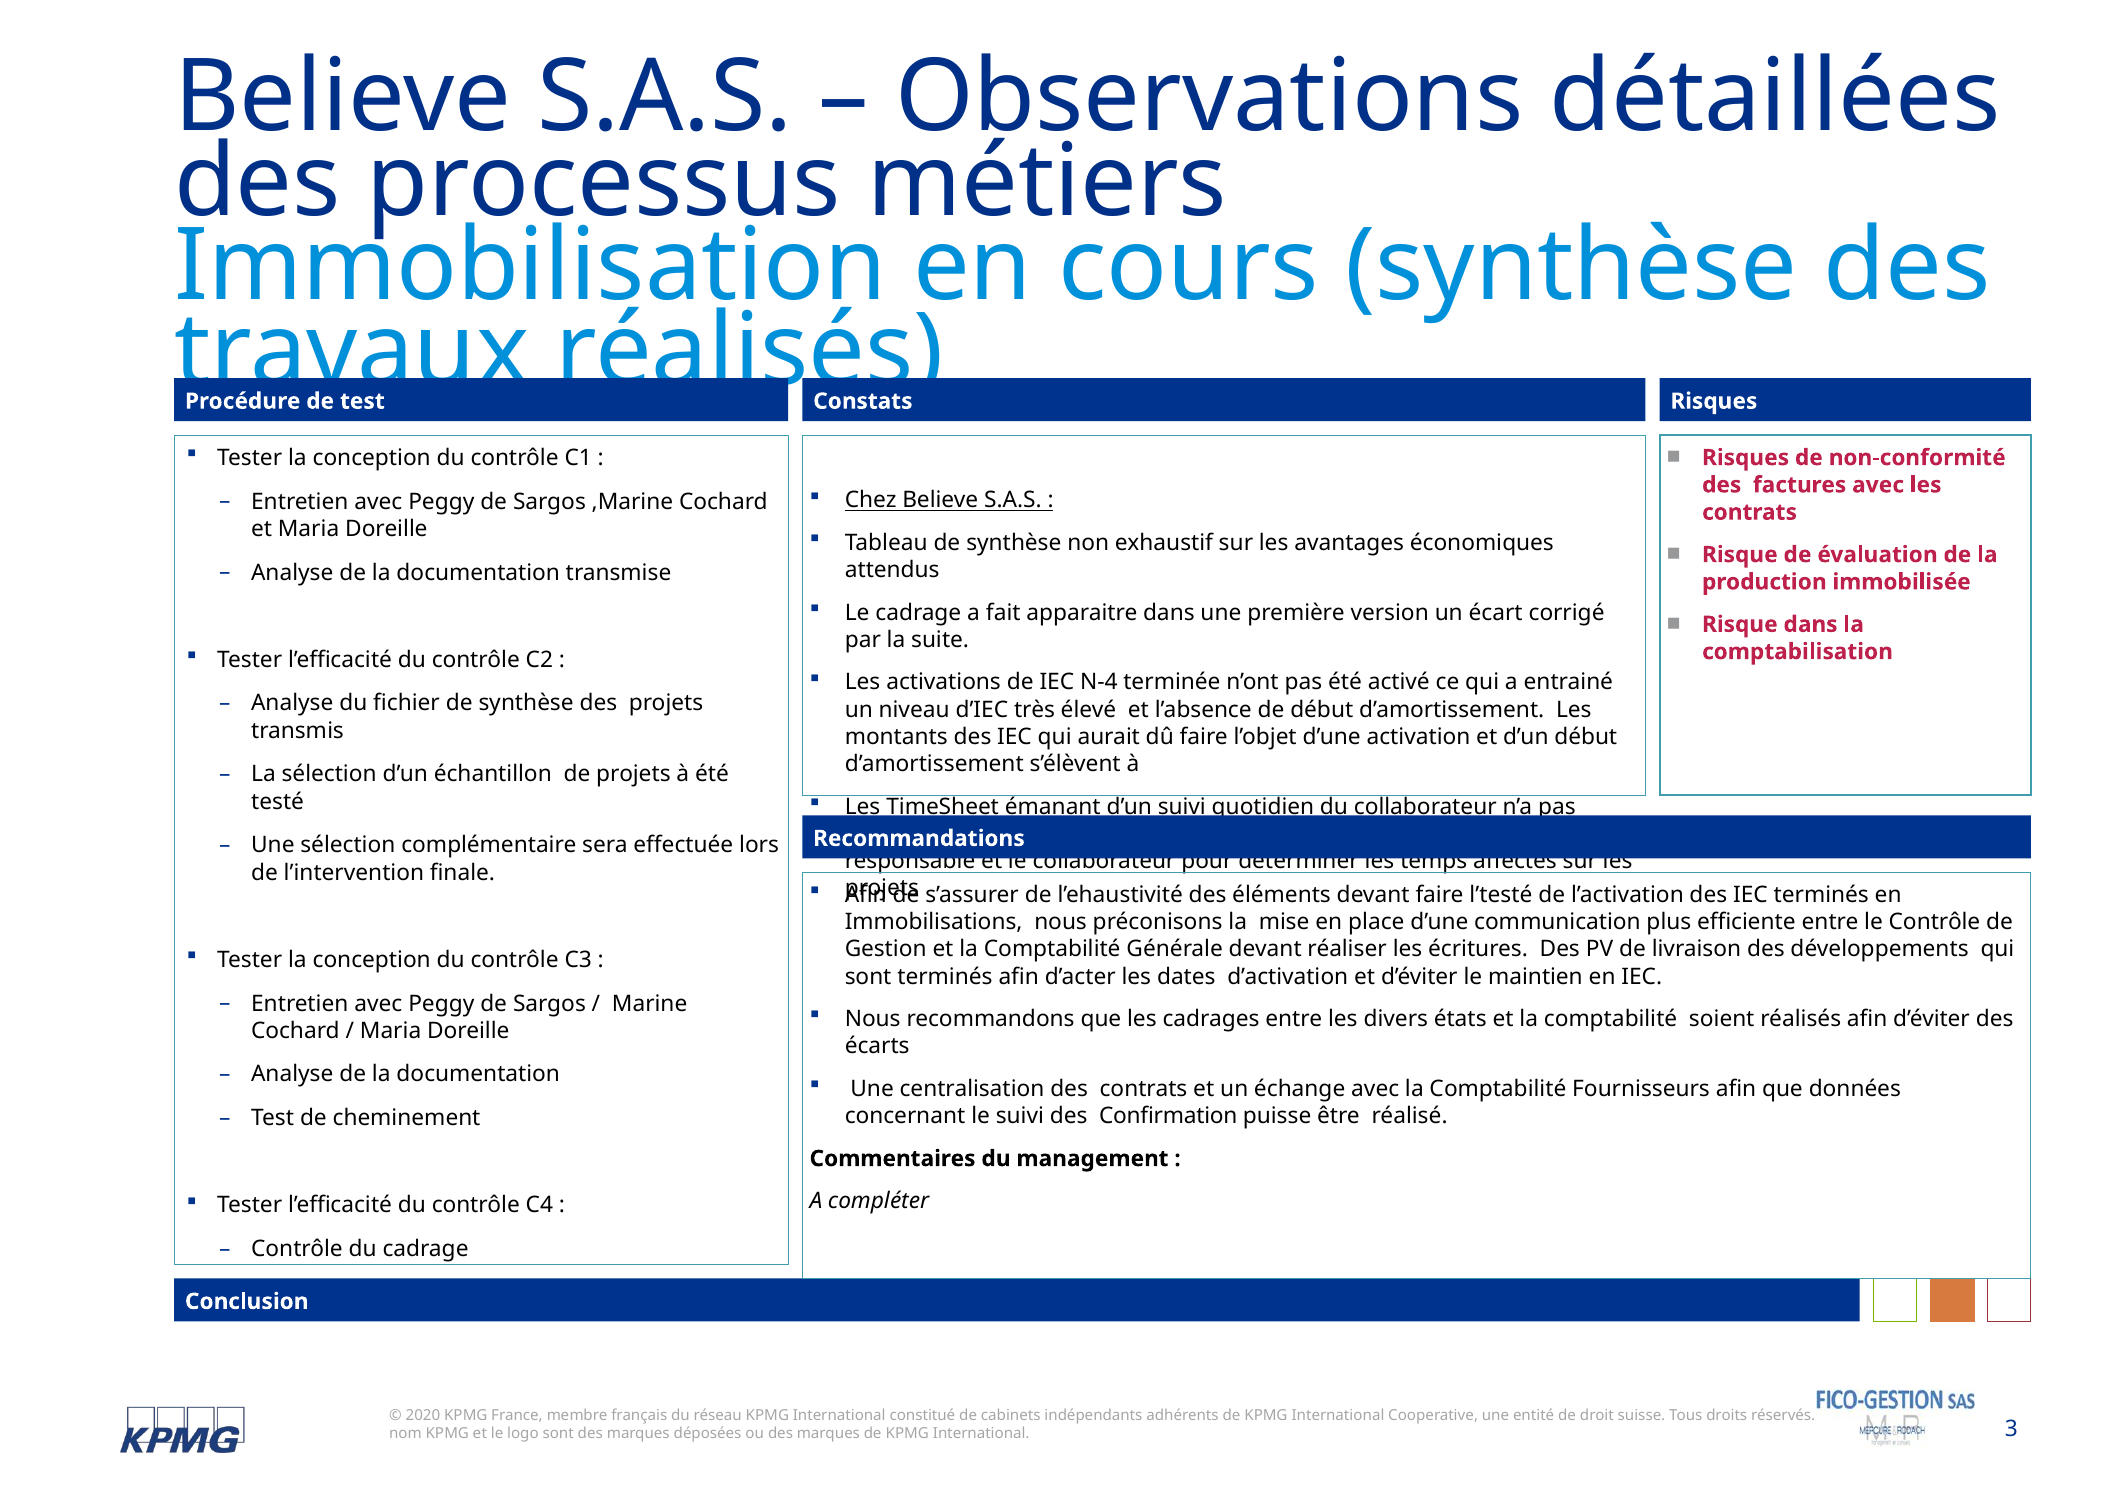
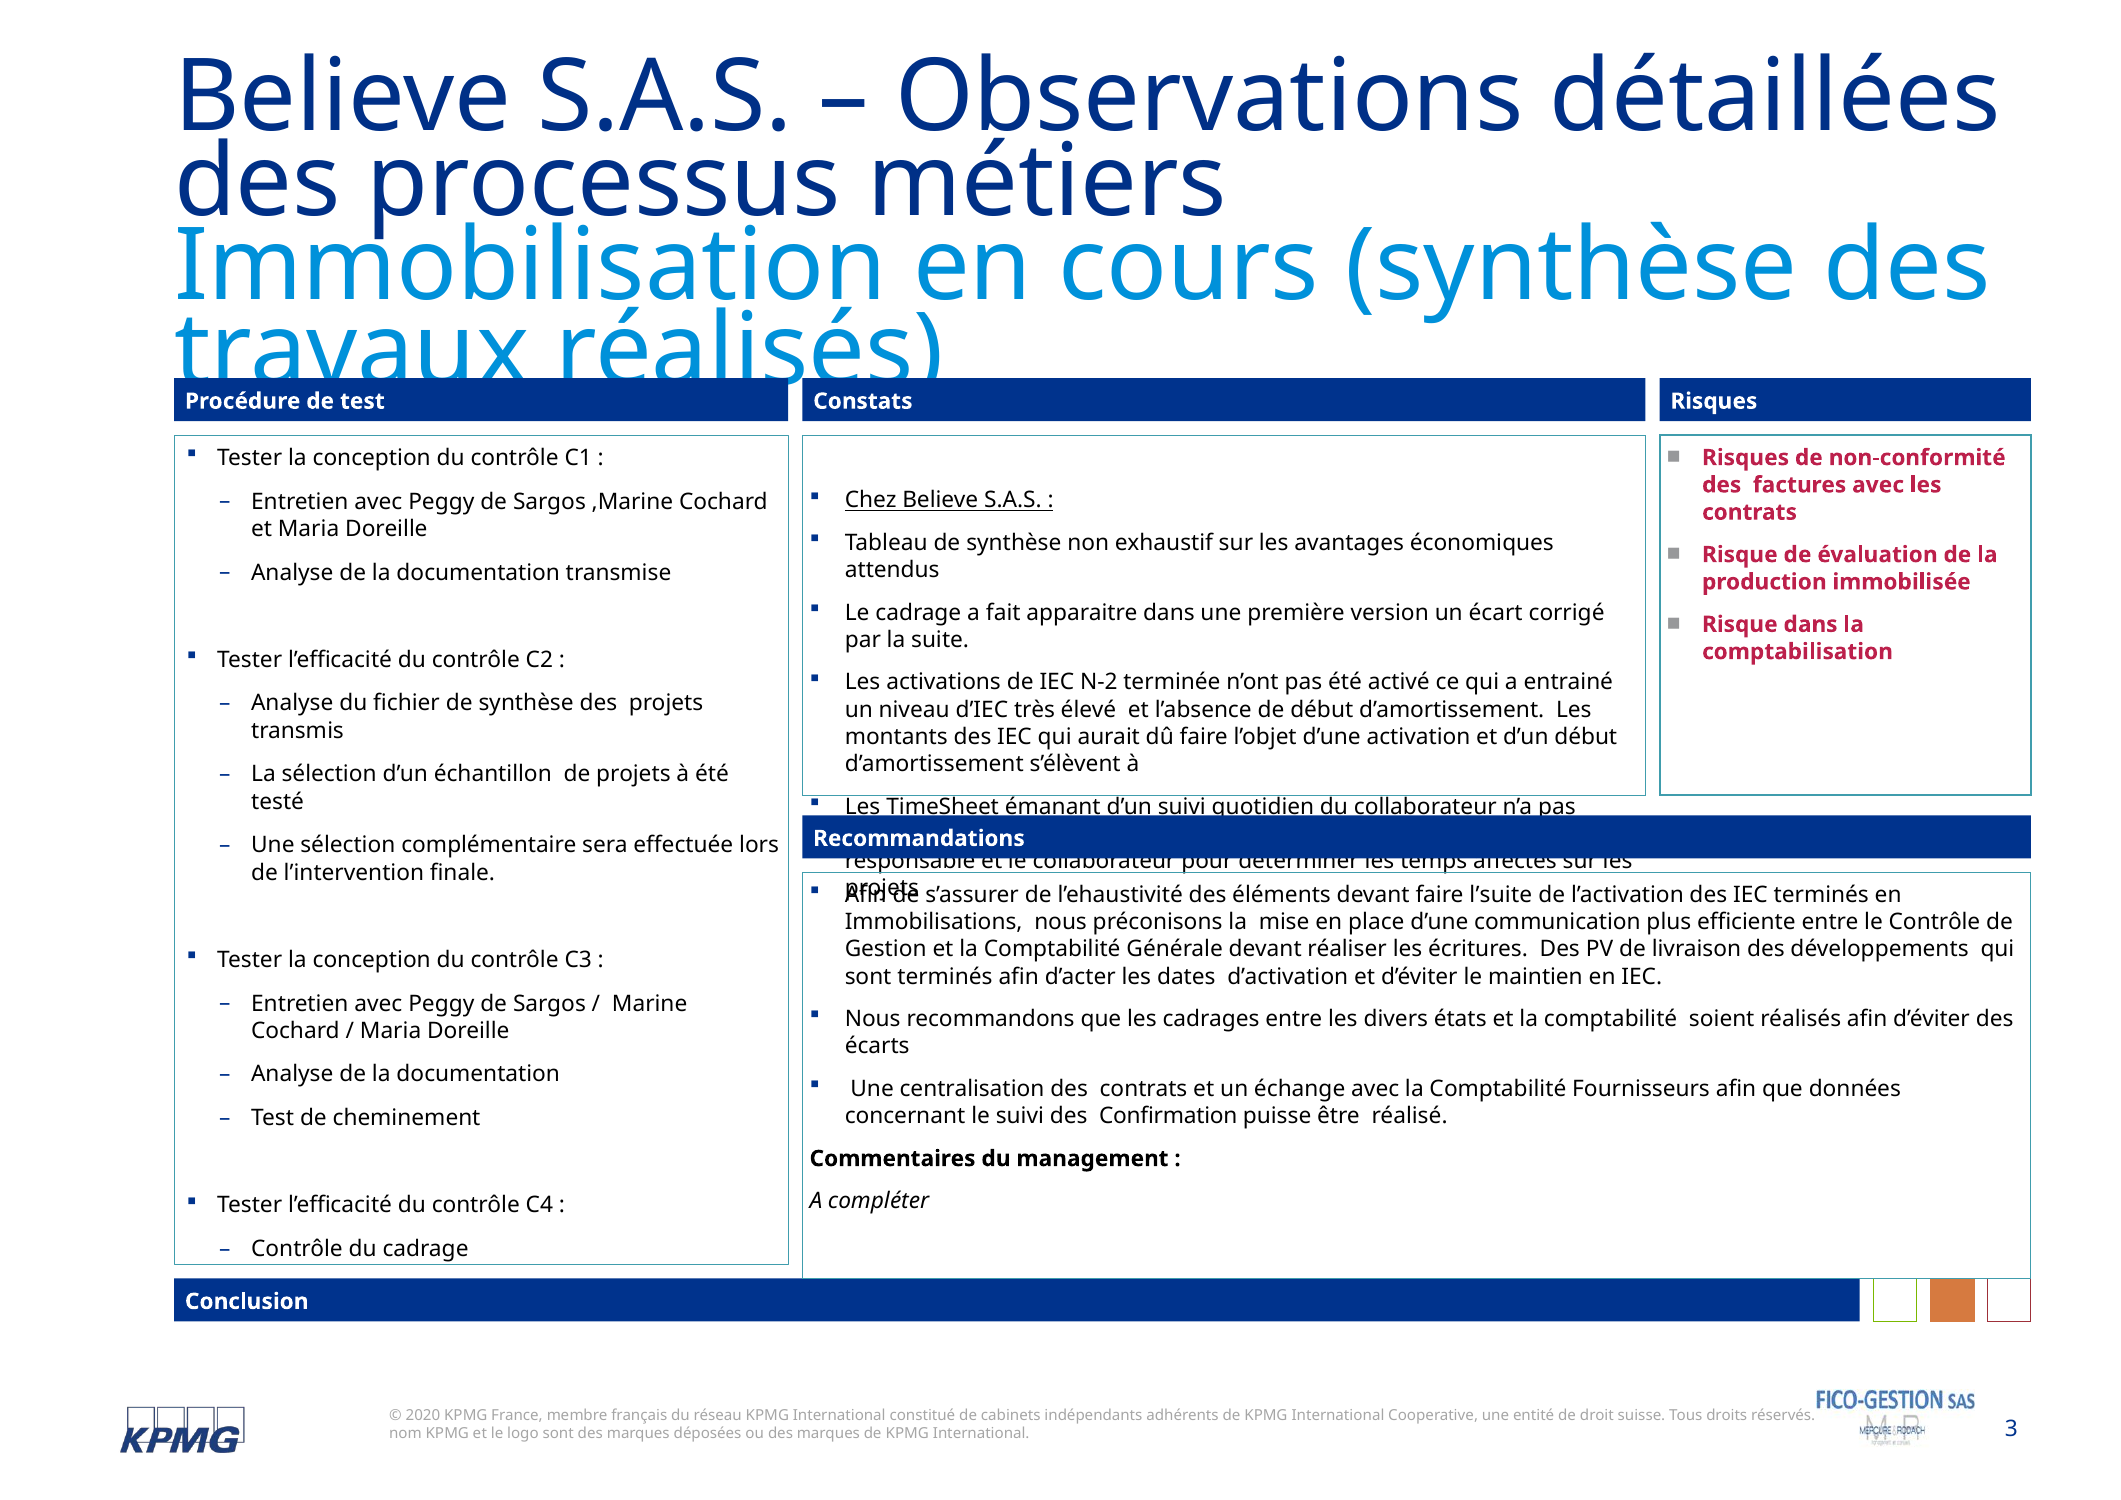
N-4: N-4 -> N-2
l’testé: l’testé -> l’suite
